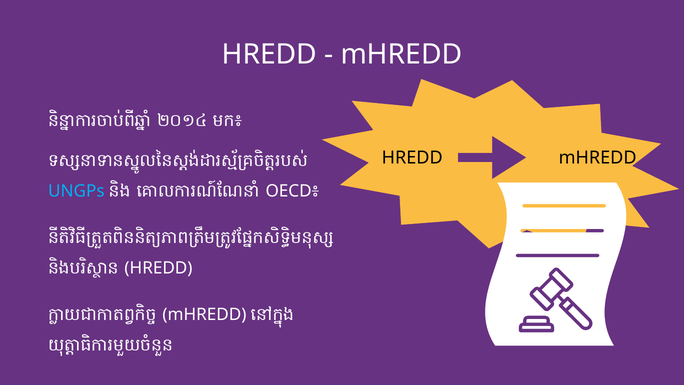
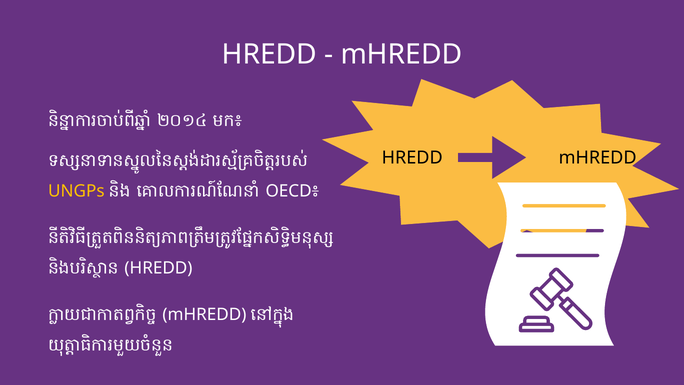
UNGPs colour: light blue -> yellow
